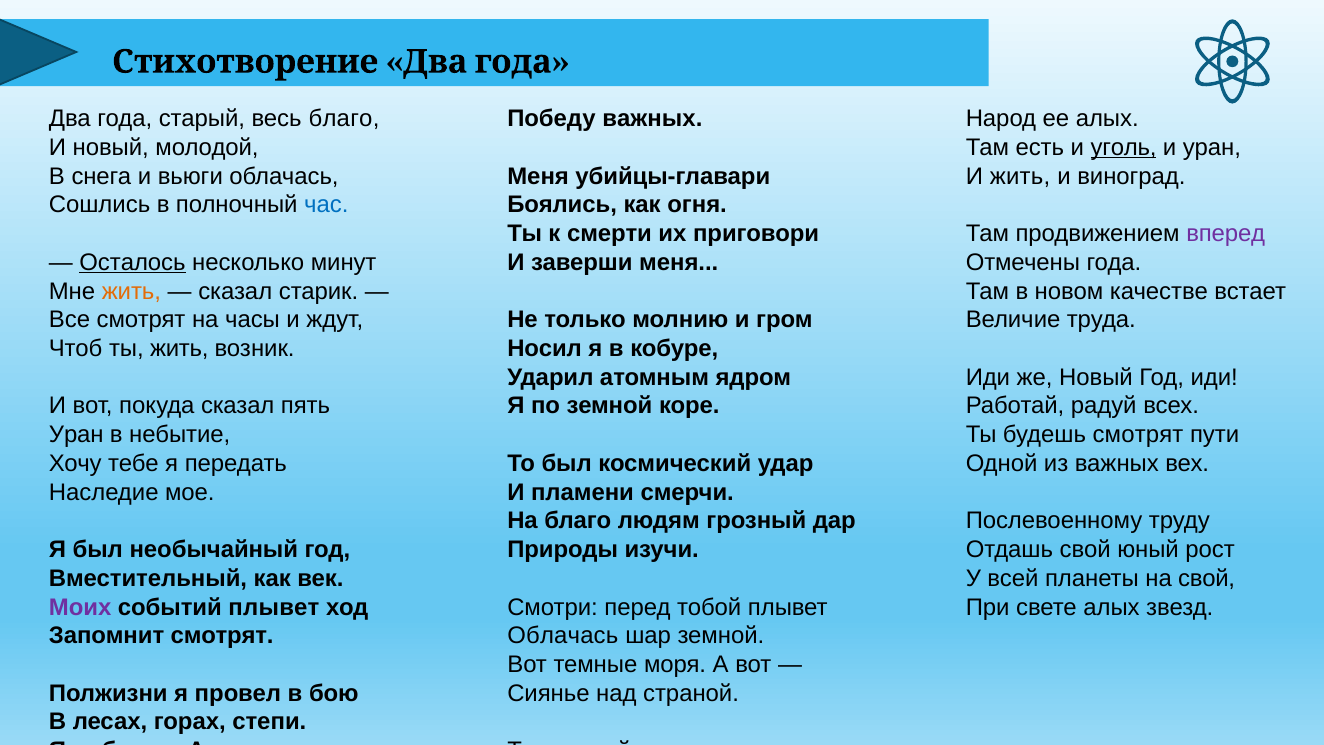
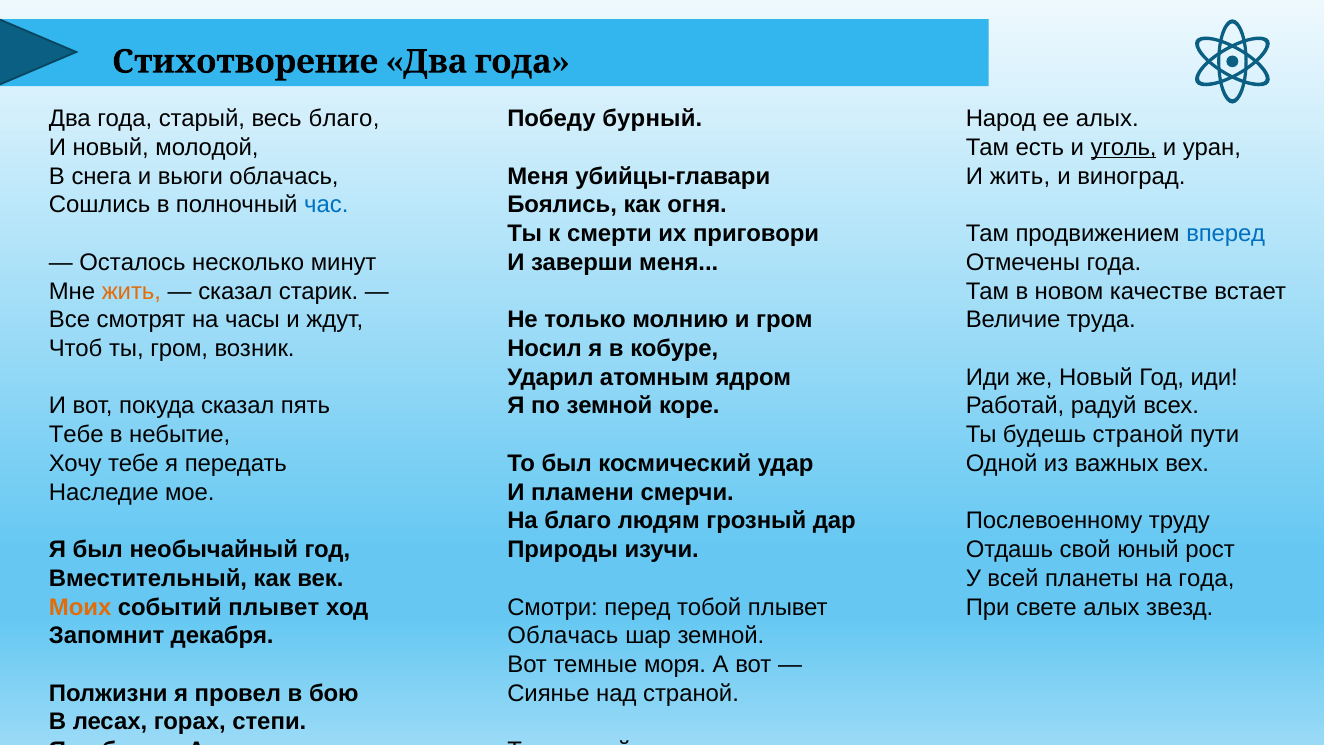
Победу важных: важных -> бурный
вперед colour: purple -> blue
Осталось underline: present -> none
ты жить: жить -> гром
Уран at (76, 435): Уран -> Тебе
будешь смотрят: смотрят -> страной
на свой: свой -> года
Моих colour: purple -> orange
Запомнит смотрят: смотрят -> декабря
